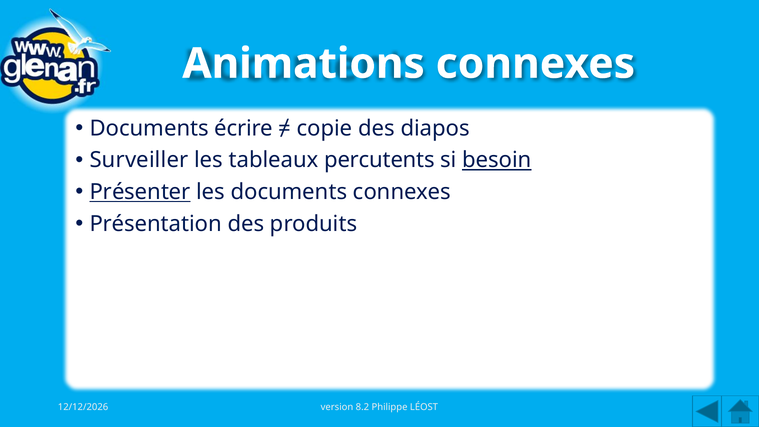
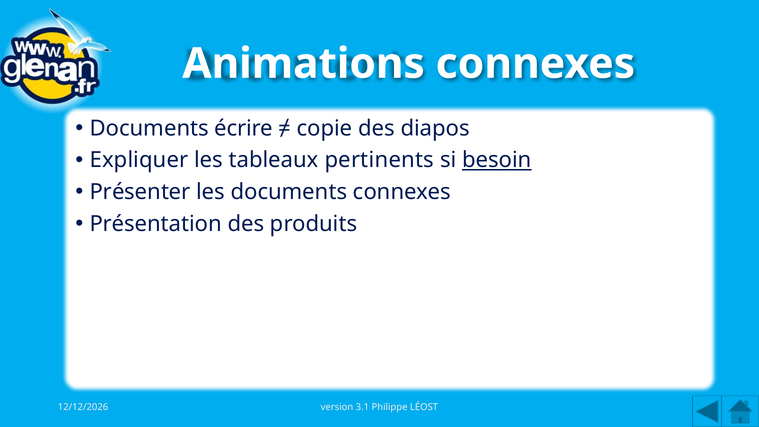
Surveiller: Surveiller -> Expliquer
percutents: percutents -> pertinents
Présenter underline: present -> none
8.2: 8.2 -> 3.1
